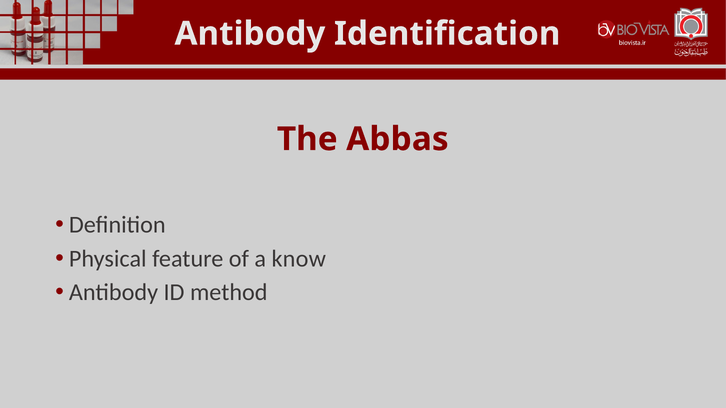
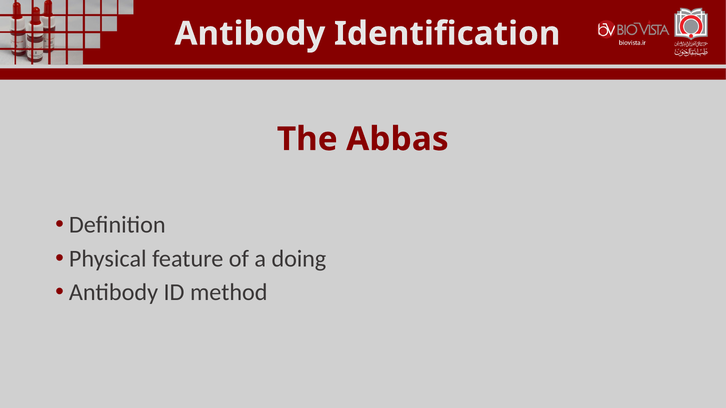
know: know -> doing
